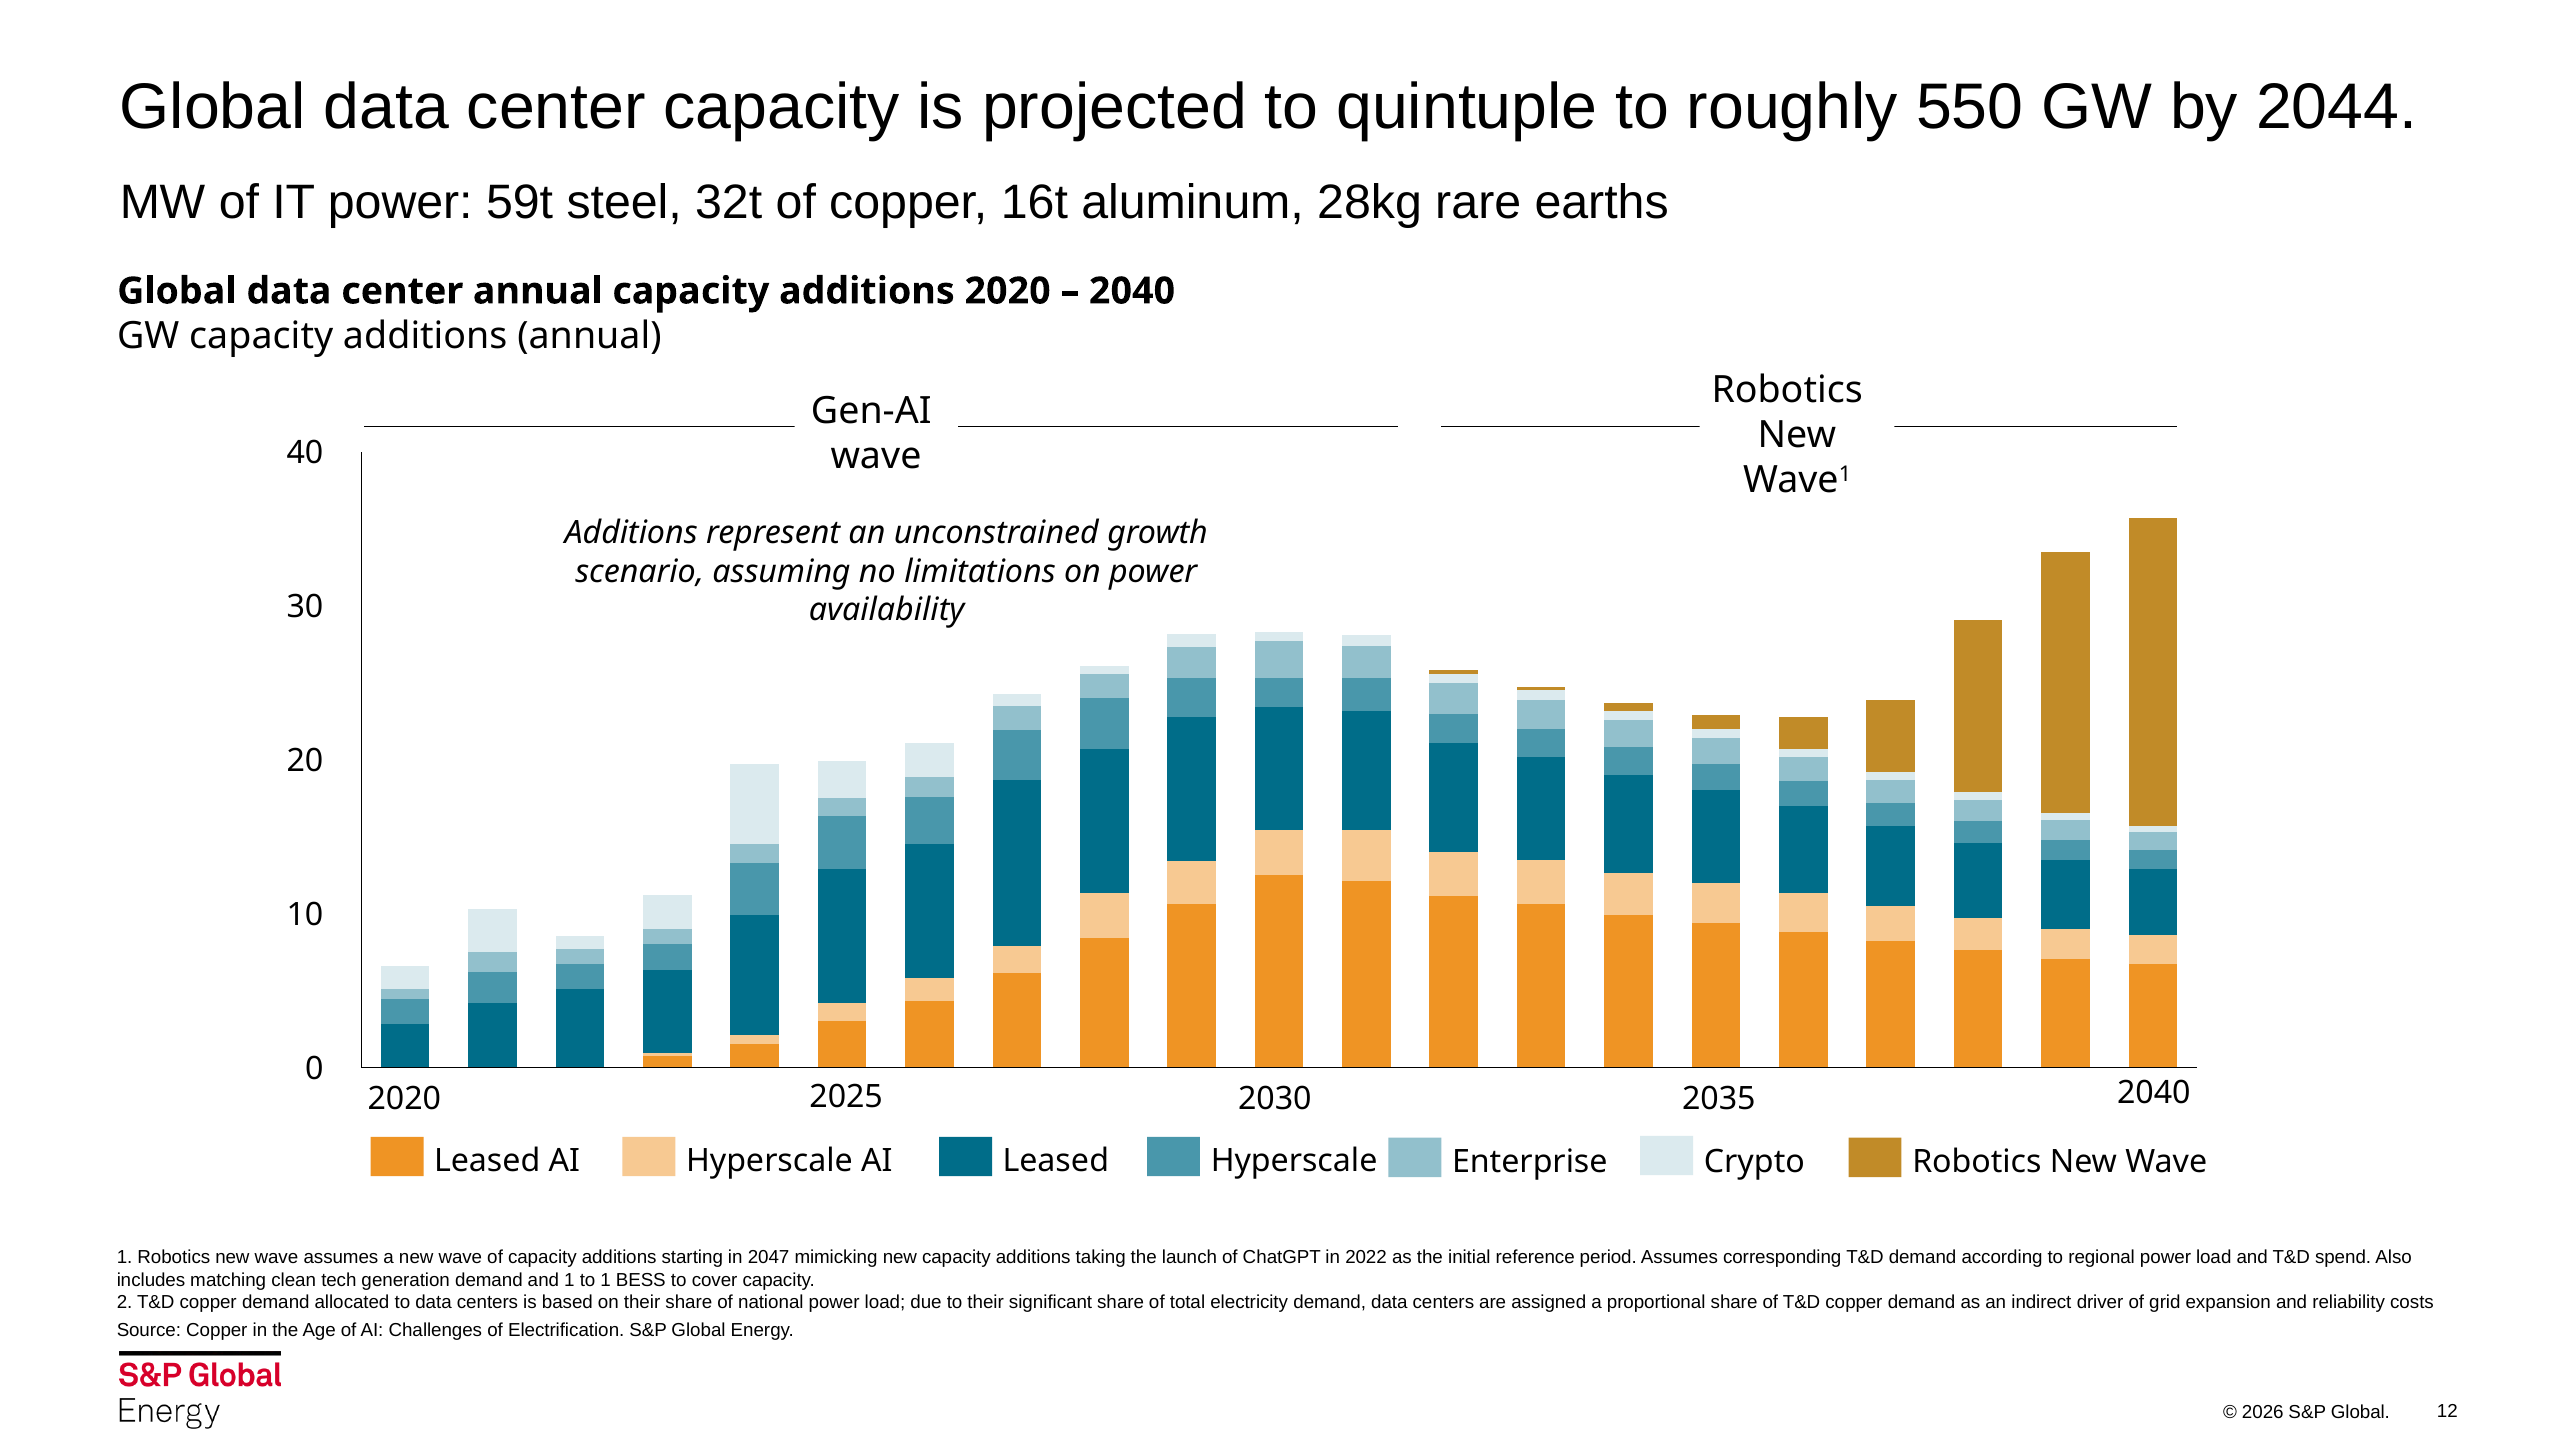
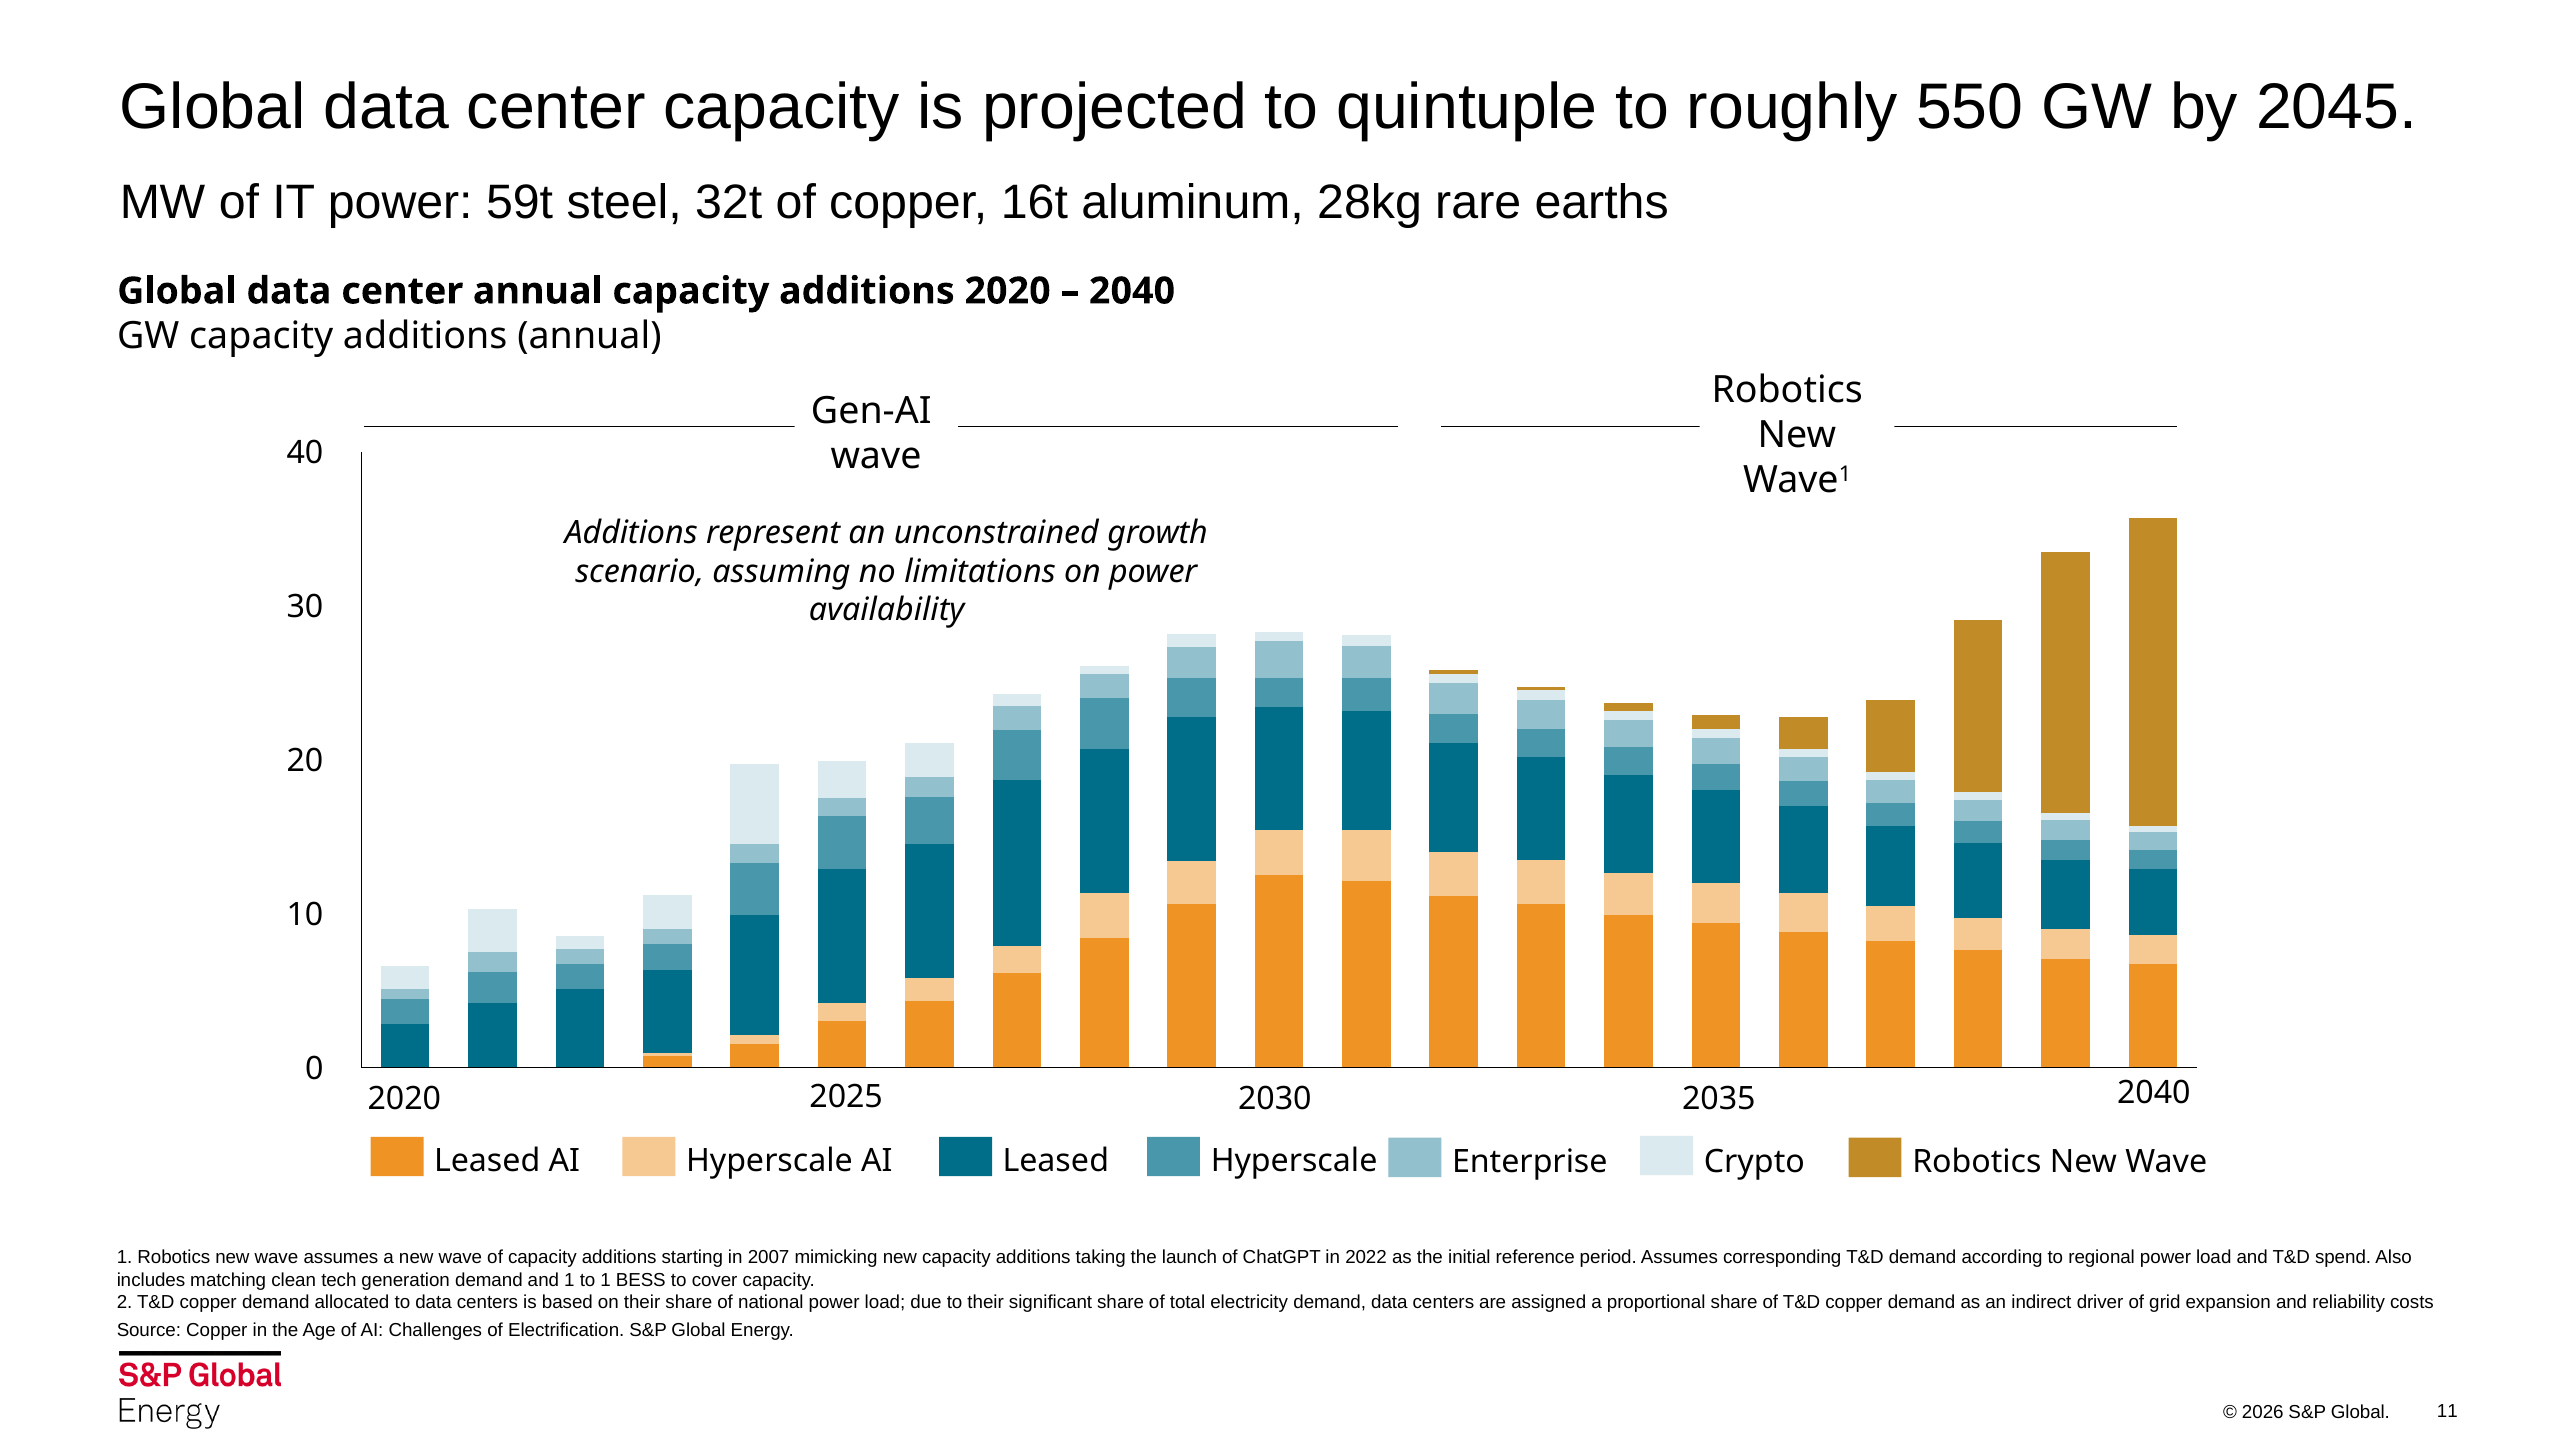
2044: 2044 -> 2045
2047: 2047 -> 2007
12: 12 -> 11
